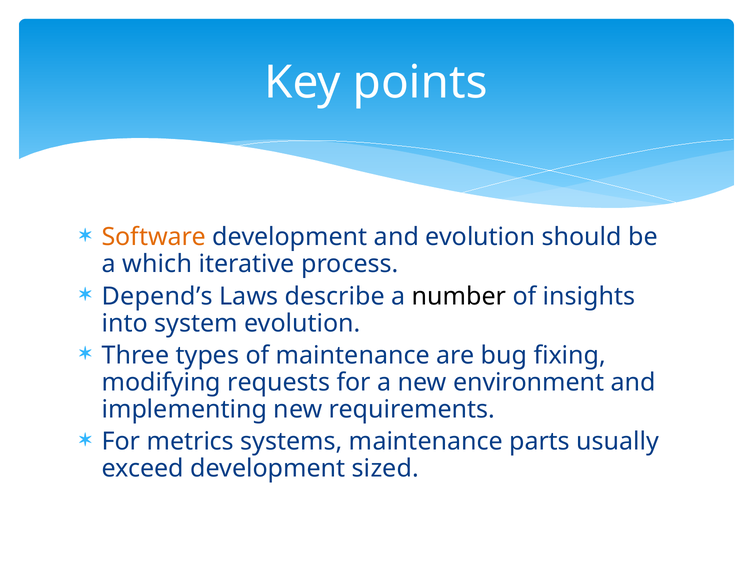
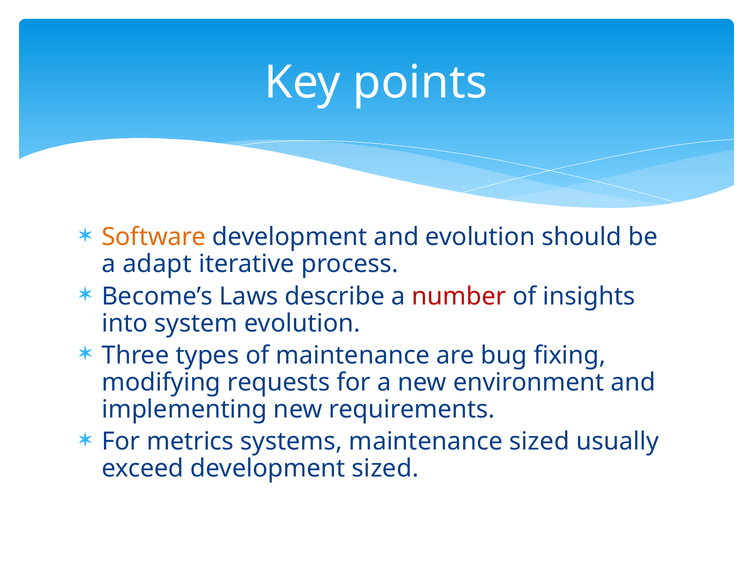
which: which -> adapt
Depend’s: Depend’s -> Become’s
number colour: black -> red
maintenance parts: parts -> sized
